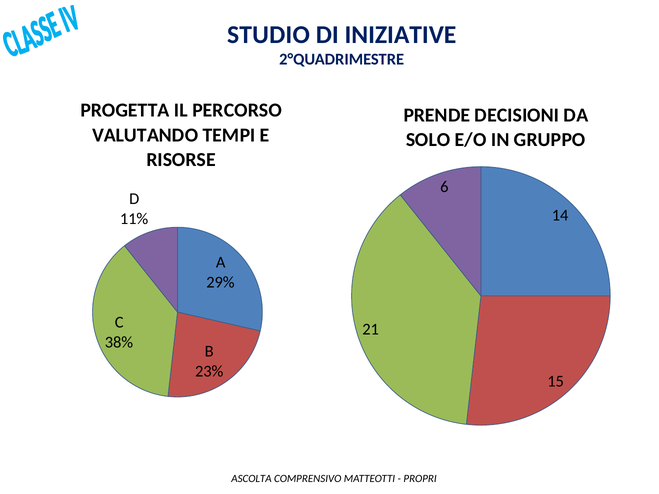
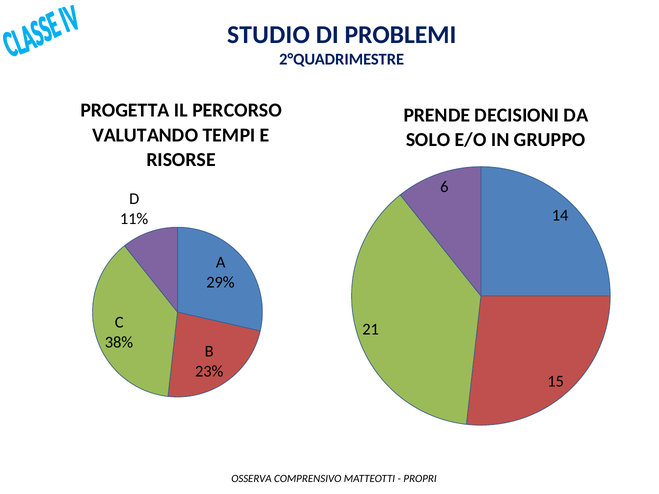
INIZIATIVE: INIZIATIVE -> PROBLEMI
ASCOLTA: ASCOLTA -> OSSERVA
